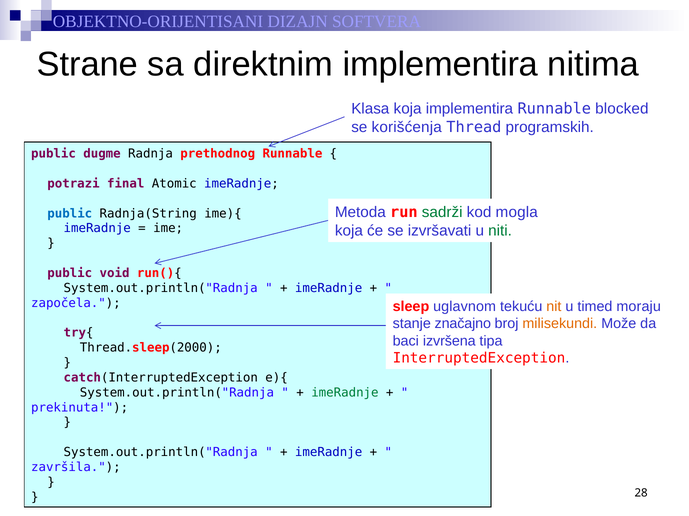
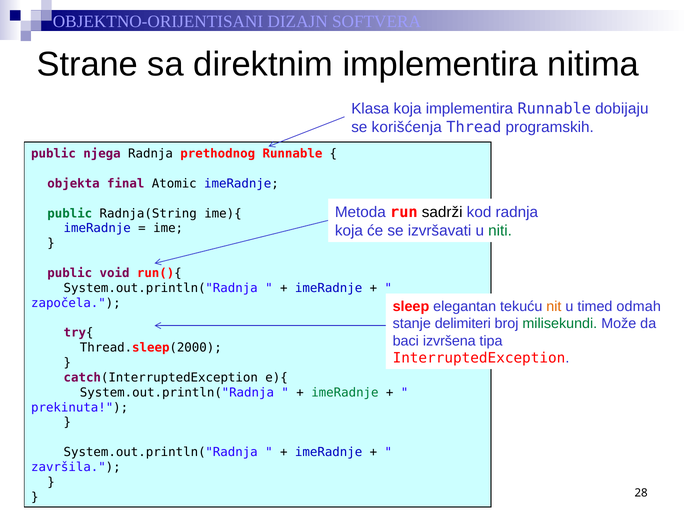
blocked: blocked -> dobijaju
dugme: dugme -> njega
potrazi: potrazi -> objekta
sadrži colour: green -> black
kod mogla: mogla -> radnja
public at (70, 214) colour: blue -> green
uglavnom: uglavnom -> elegantan
moraju: moraju -> odmah
značajno: značajno -> delimiteri
milisekundi colour: orange -> green
